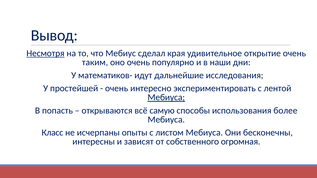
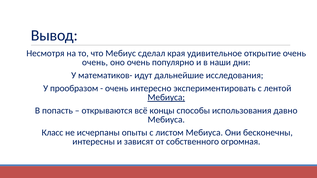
Несмотря underline: present -> none
таким at (95, 62): таким -> очень
простейшей: простейшей -> прообразом
самую: самую -> концы
более: более -> давно
